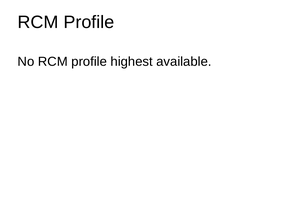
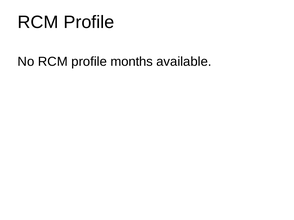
highest: highest -> months
